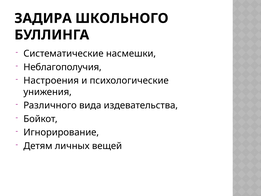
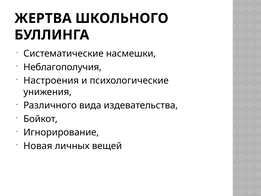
ЗАДИРА: ЗАДИРА -> ЖЕРТВА
Детям: Детям -> Новая
